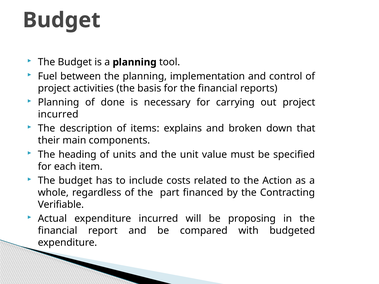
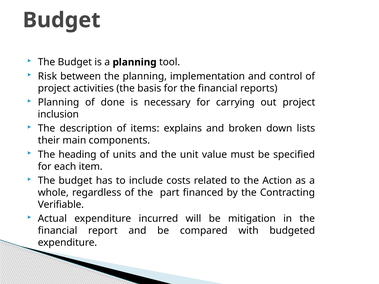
Fuel: Fuel -> Risk
incurred at (58, 114): incurred -> inclusion
that: that -> lists
proposing: proposing -> mitigation
